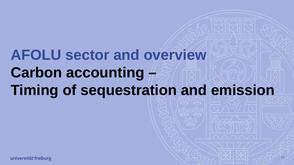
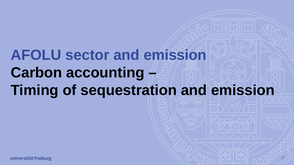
sector and overview: overview -> emission
